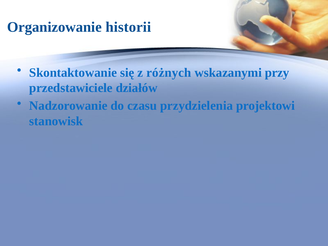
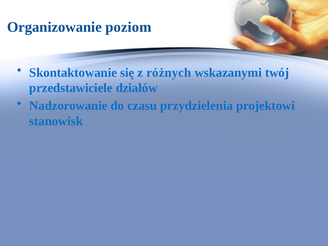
historii: historii -> poziom
przy: przy -> twój
